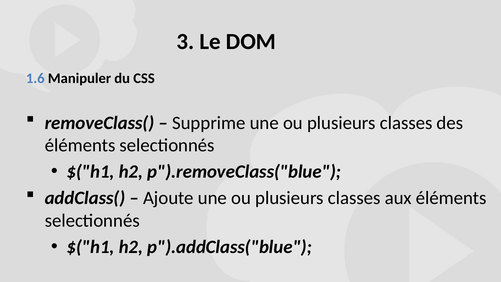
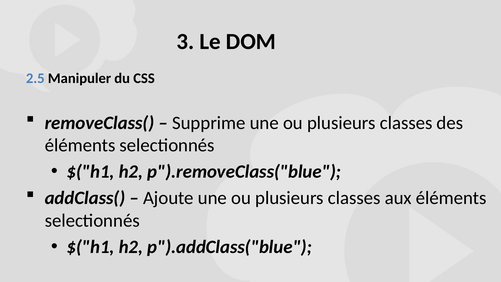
1.6: 1.6 -> 2.5
